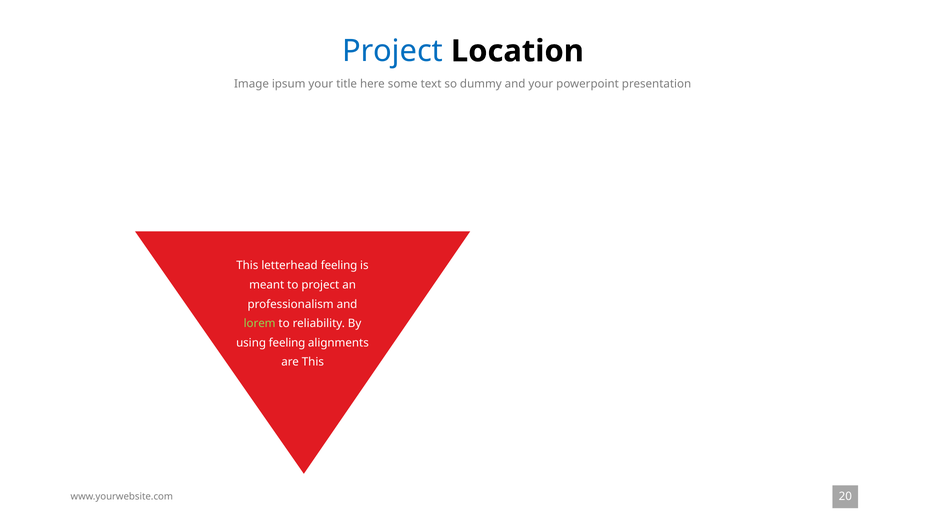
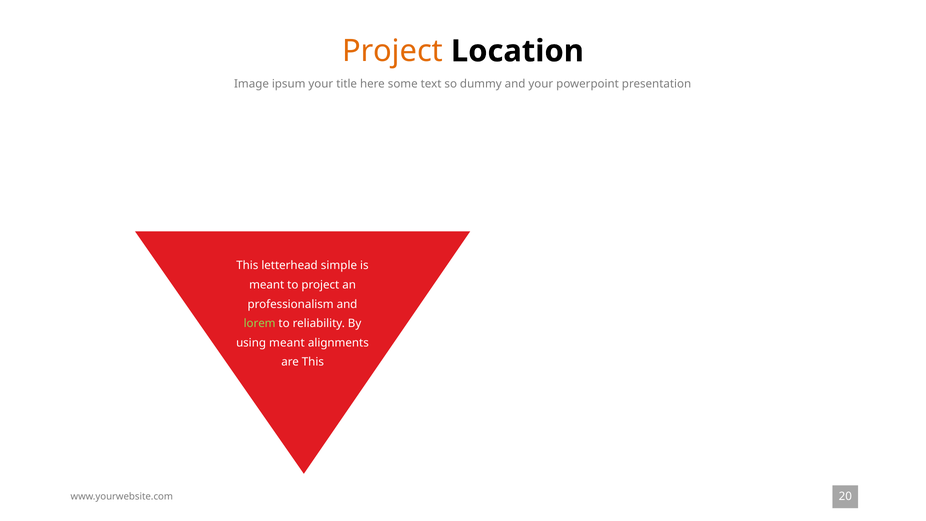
Project at (392, 51) colour: blue -> orange
letterhead feeling: feeling -> simple
using feeling: feeling -> meant
